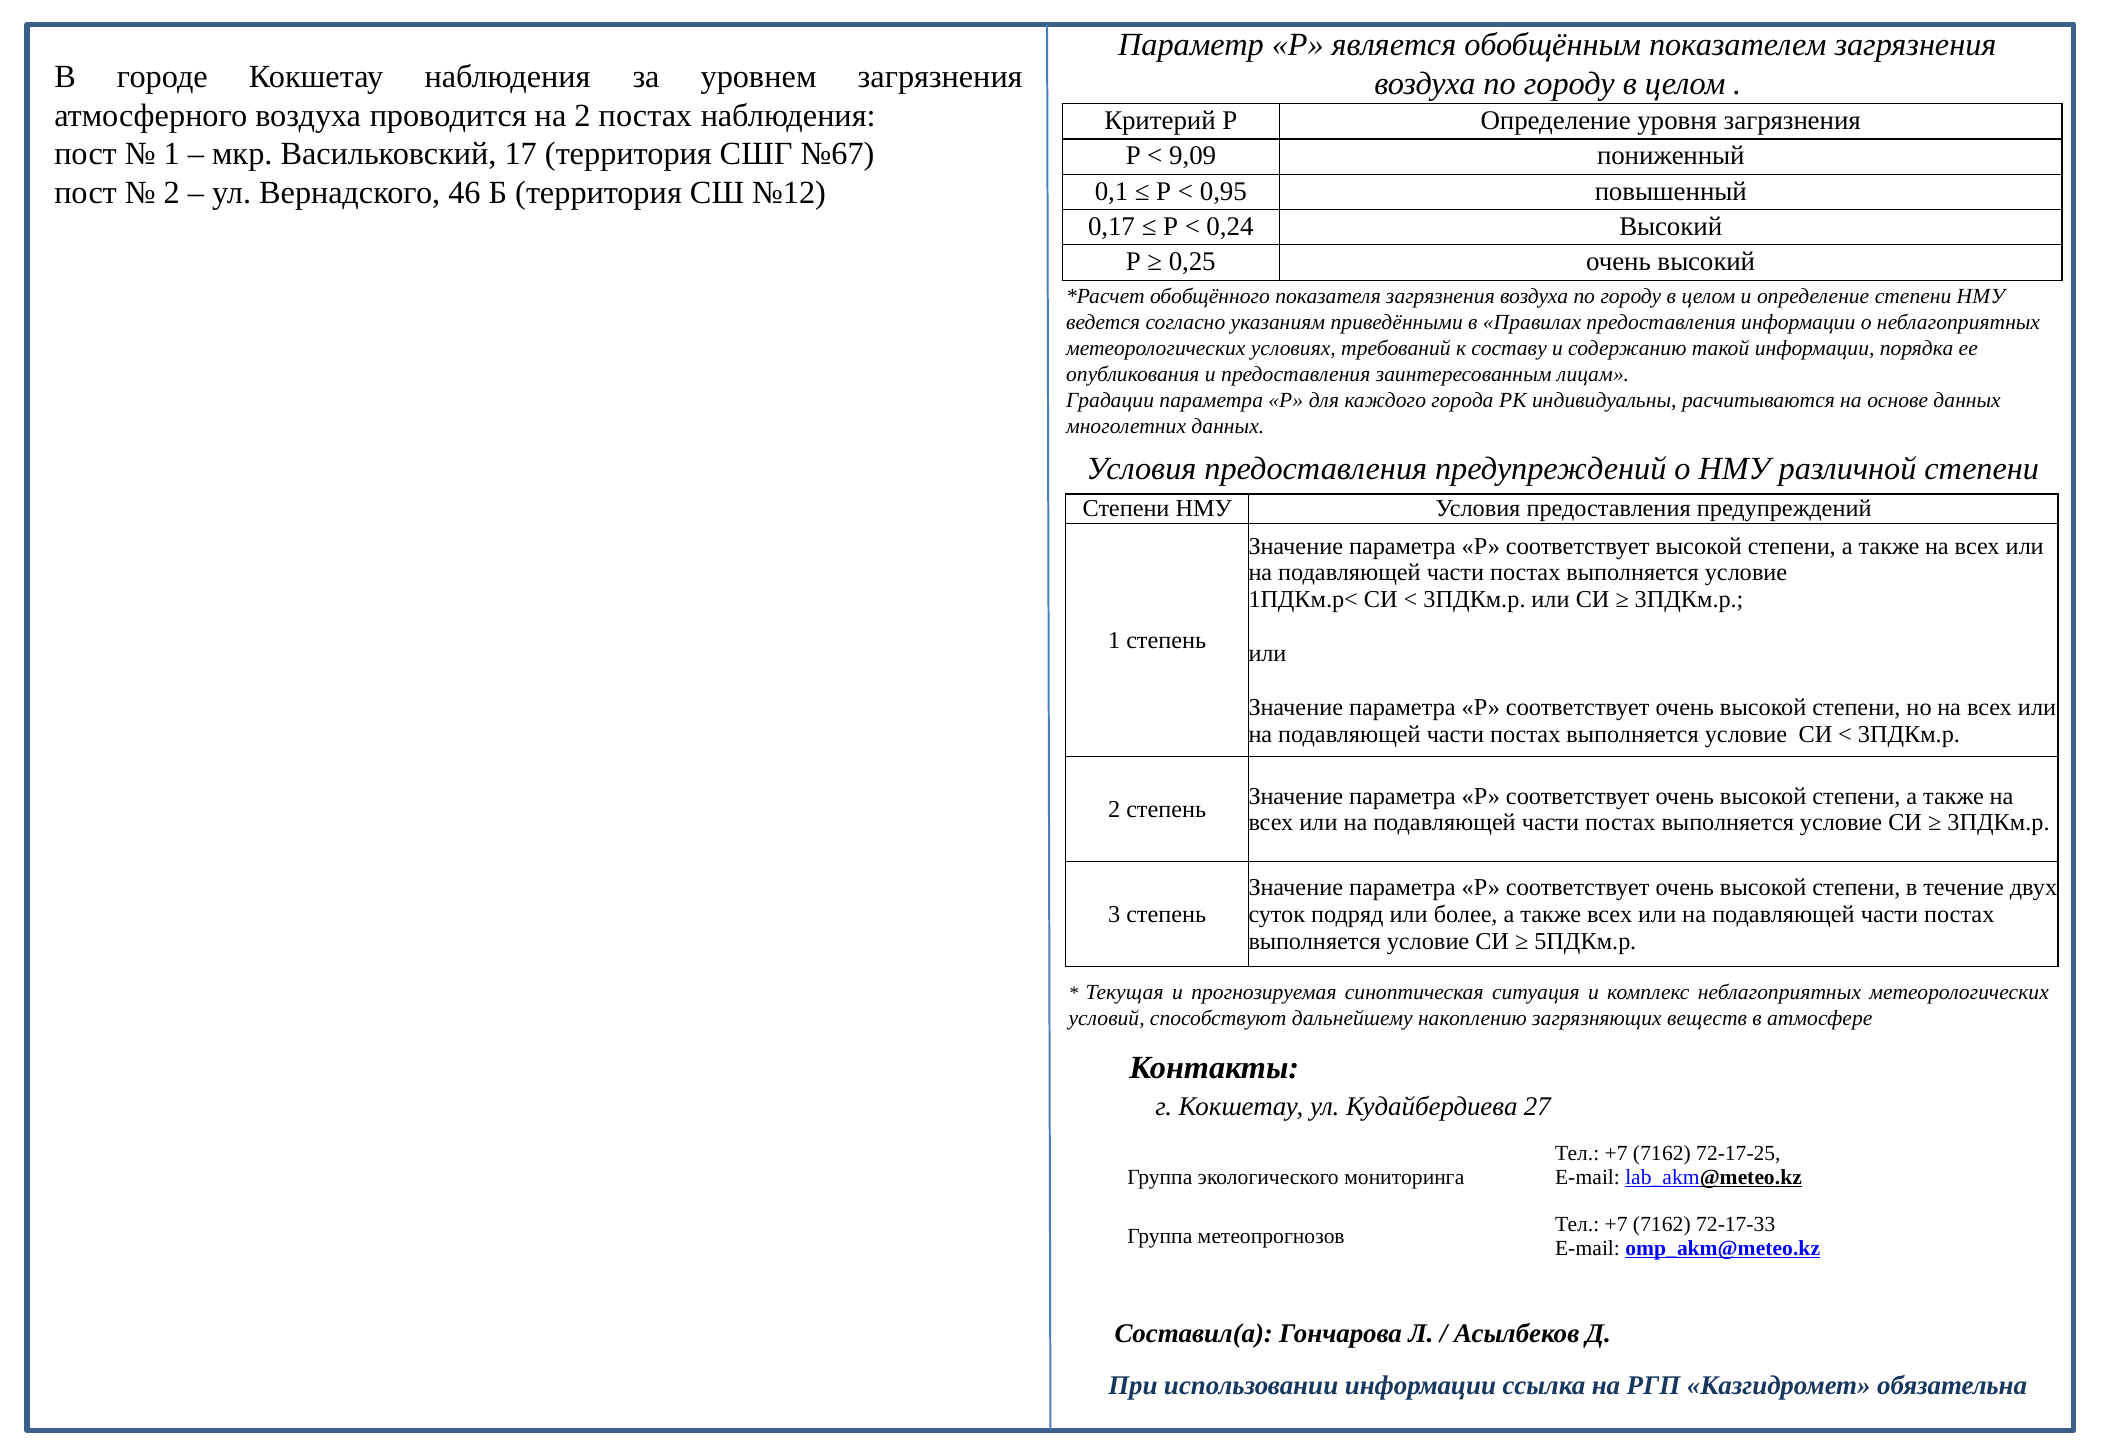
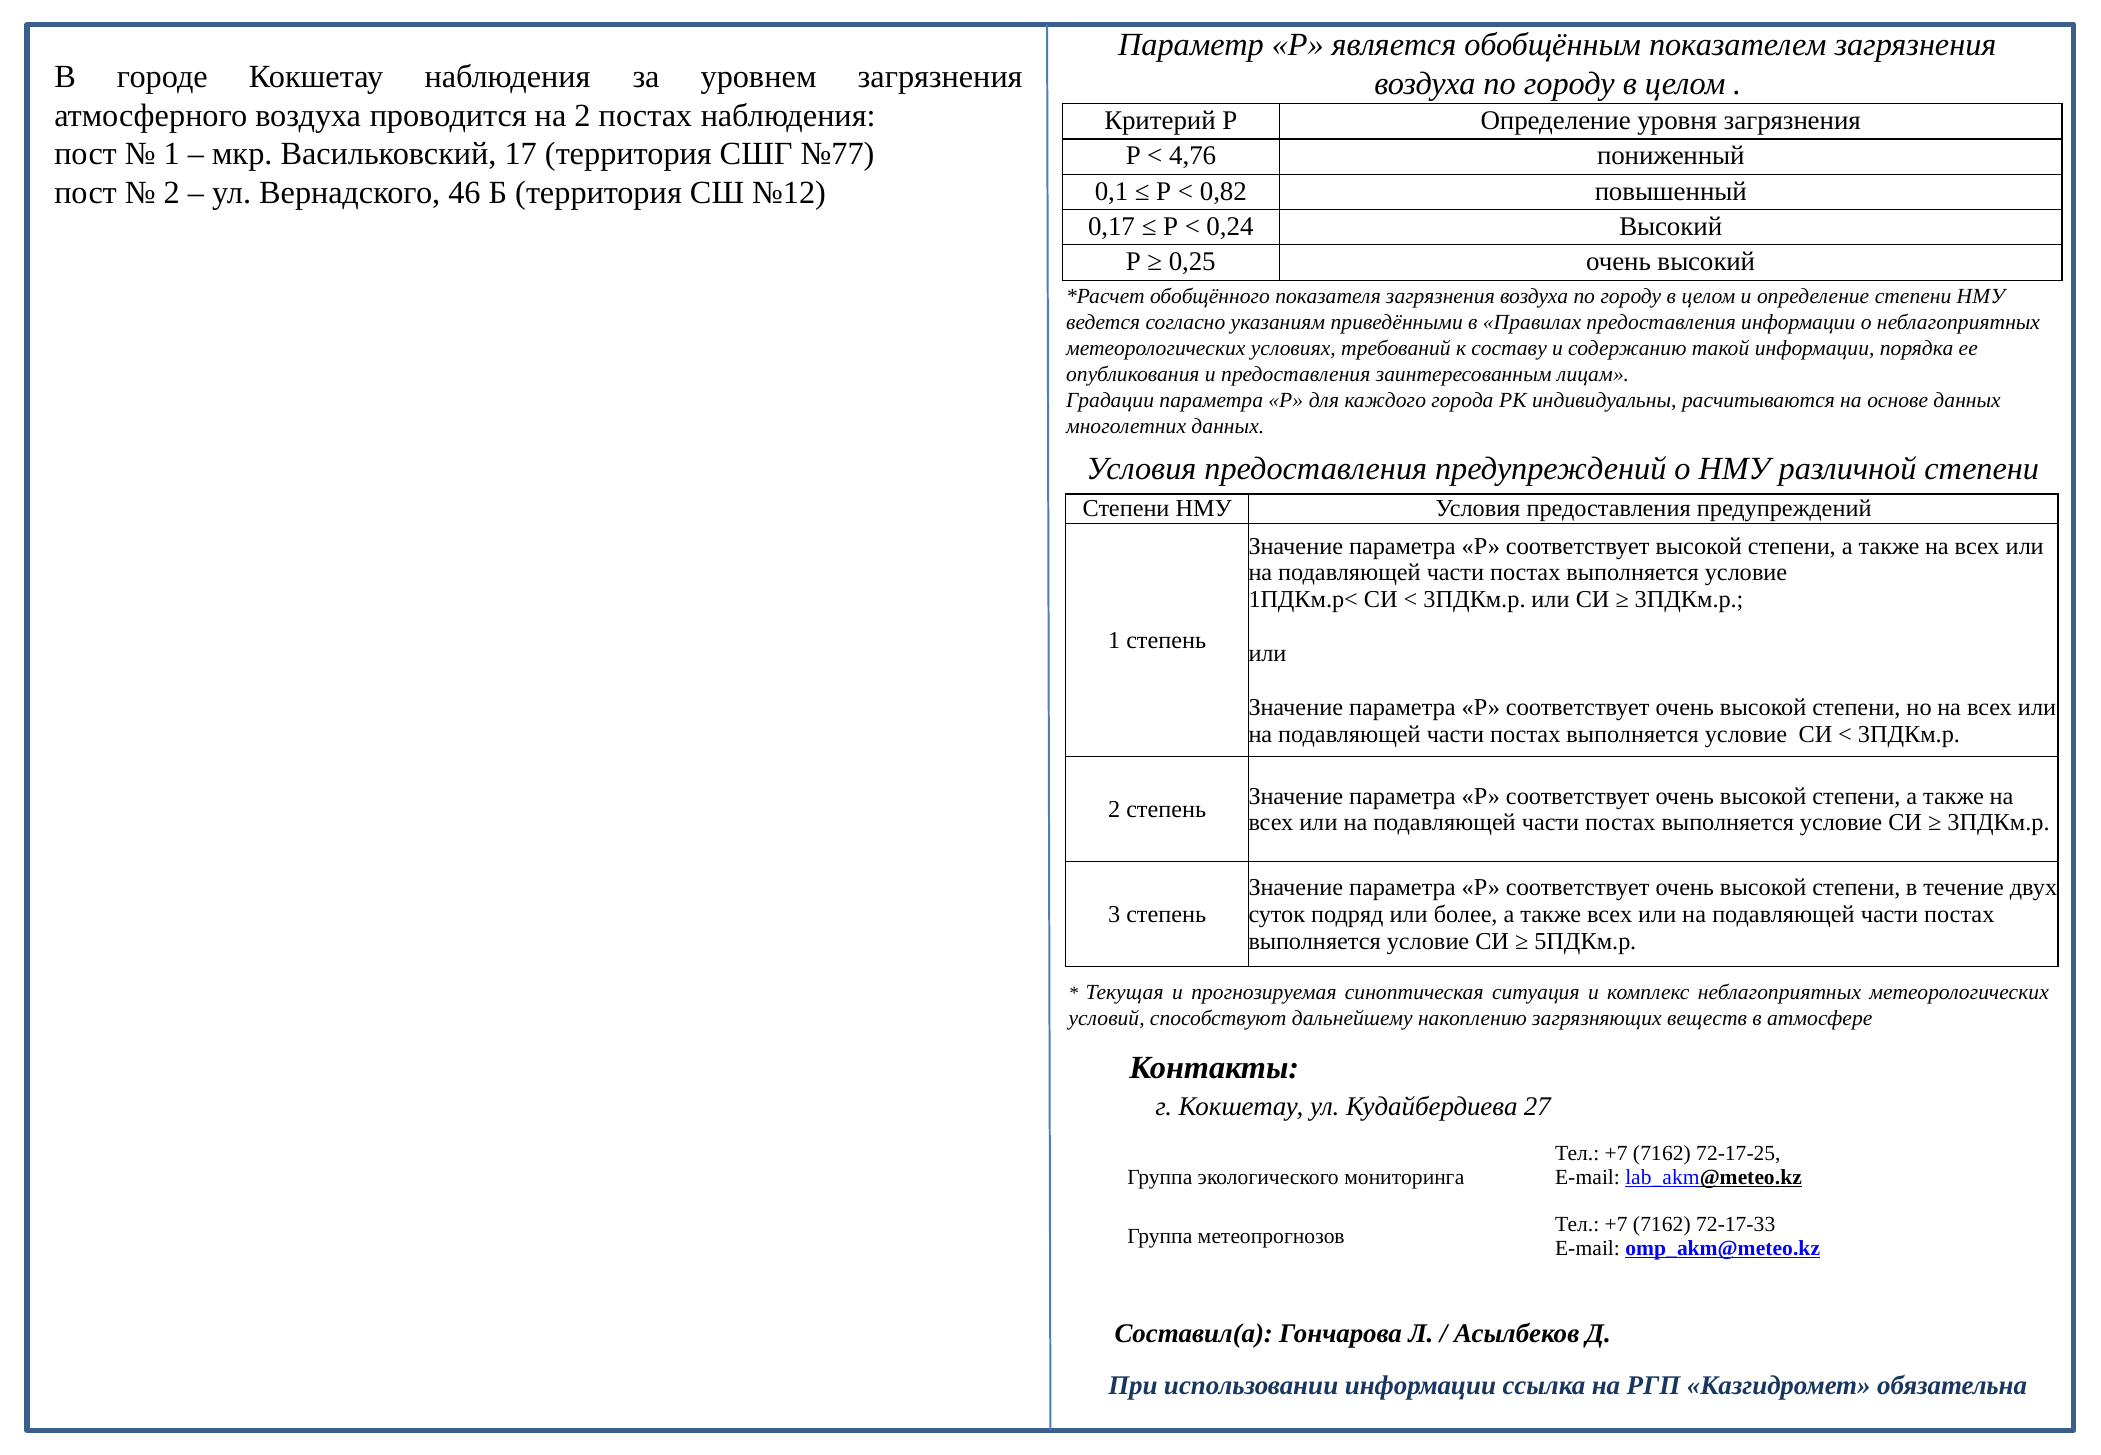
№67: №67 -> №77
9,09: 9,09 -> 4,76
0,95: 0,95 -> 0,82
